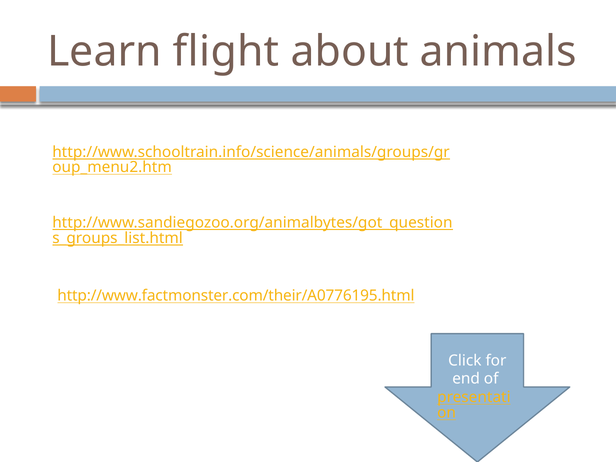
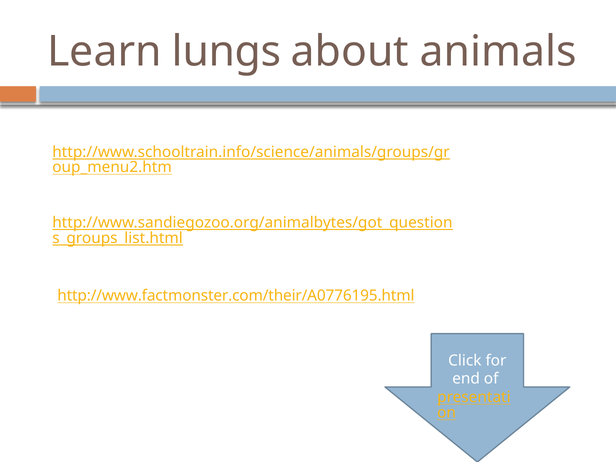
flight: flight -> lungs
